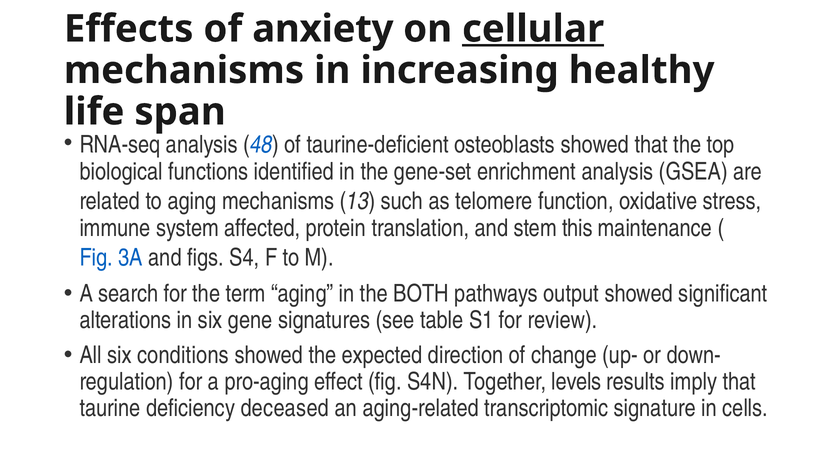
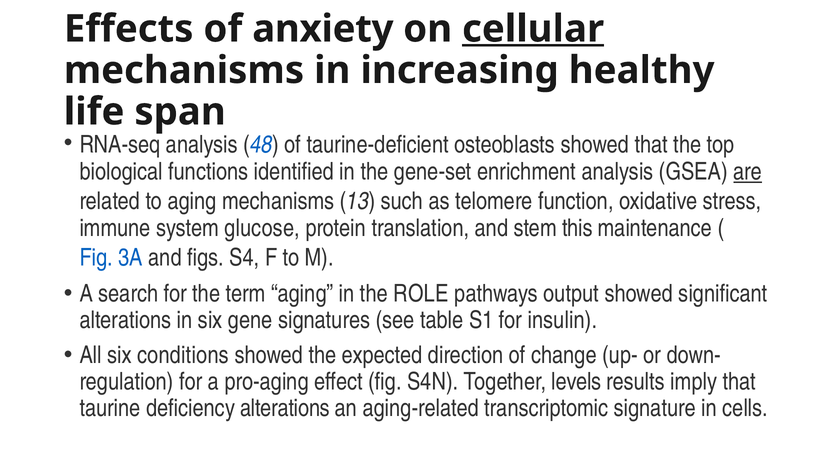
are underline: none -> present
affected: affected -> glucose
BOTH: BOTH -> ROLE
review: review -> insulin
deficiency deceased: deceased -> alterations
